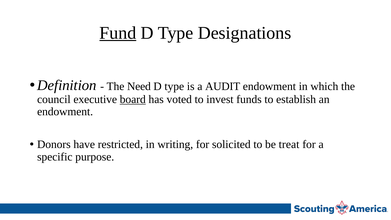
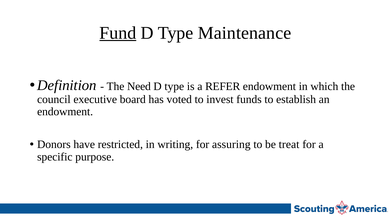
Designations: Designations -> Maintenance
AUDIT: AUDIT -> REFER
board underline: present -> none
solicited: solicited -> assuring
